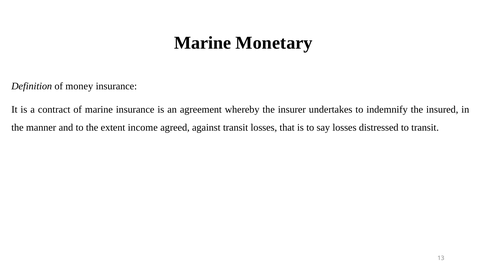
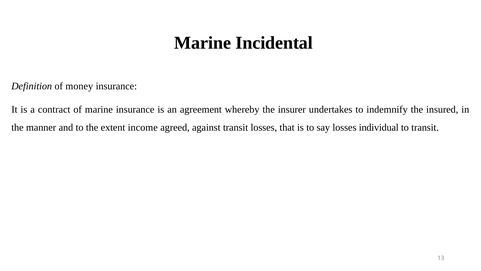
Monetary: Monetary -> Incidental
distressed: distressed -> individual
